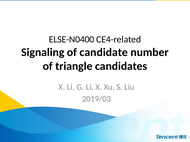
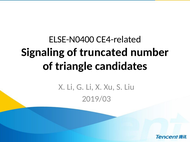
candidate: candidate -> truncated
